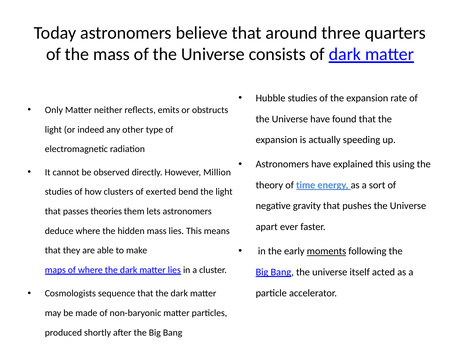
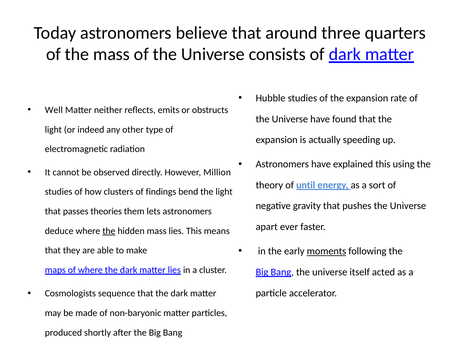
Only: Only -> Well
time: time -> until
exerted: exerted -> findings
the at (109, 231) underline: none -> present
